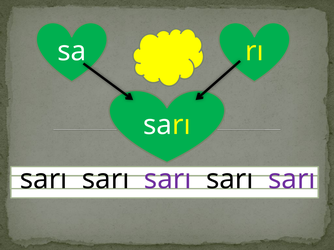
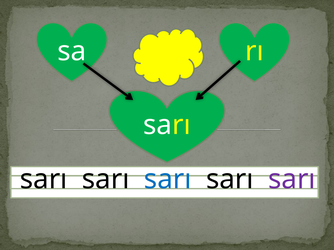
sarı at (168, 180) colour: purple -> blue
